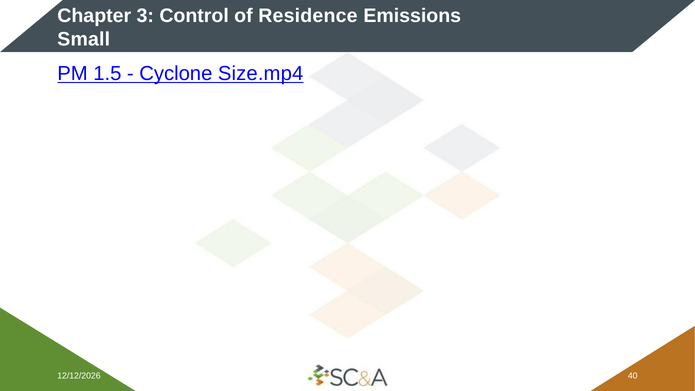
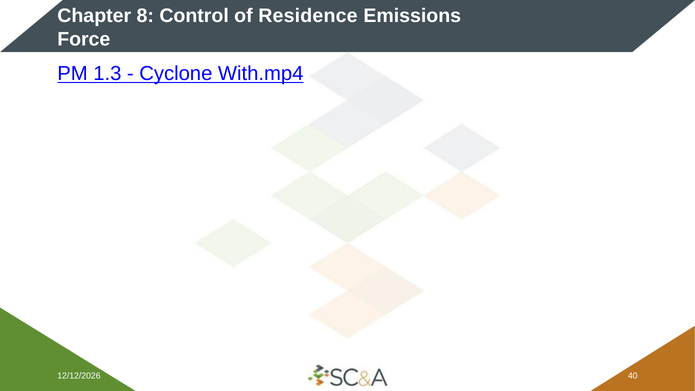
3: 3 -> 8
Small: Small -> Force
1.5: 1.5 -> 1.3
Size.mp4: Size.mp4 -> With.mp4
